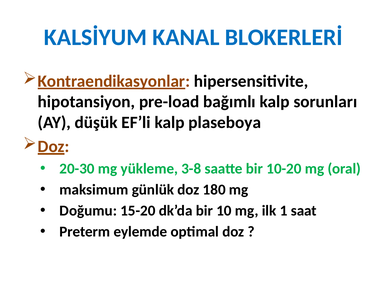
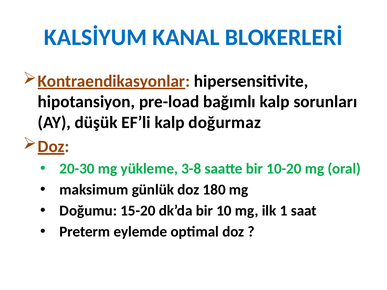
plaseboya: plaseboya -> doğurmaz
